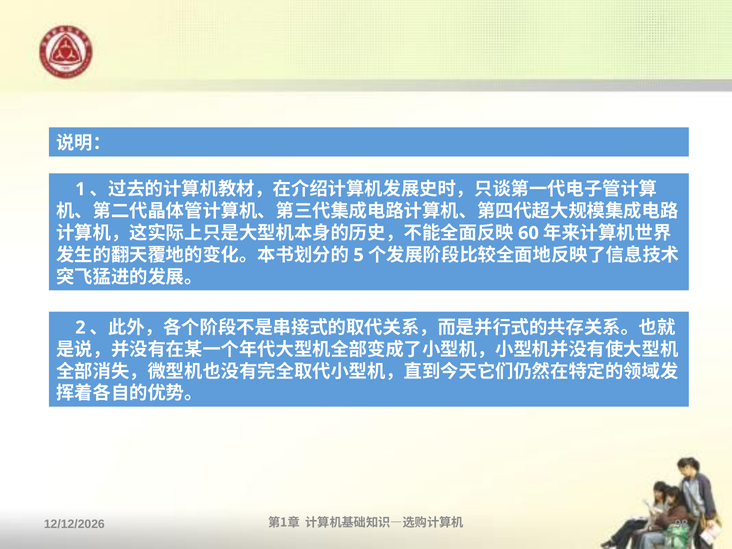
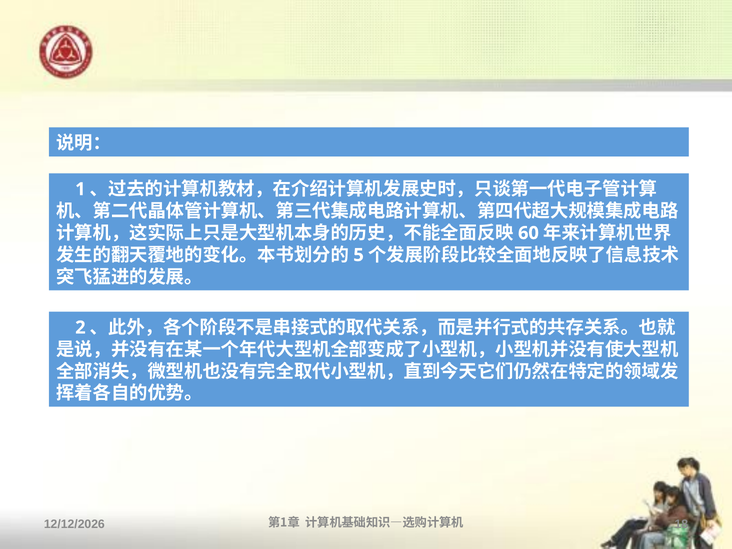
98: 98 -> 18
